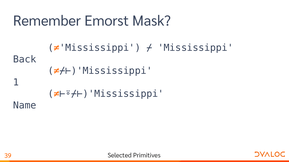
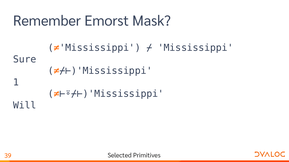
Back: Back -> Sure
Name: Name -> Will
